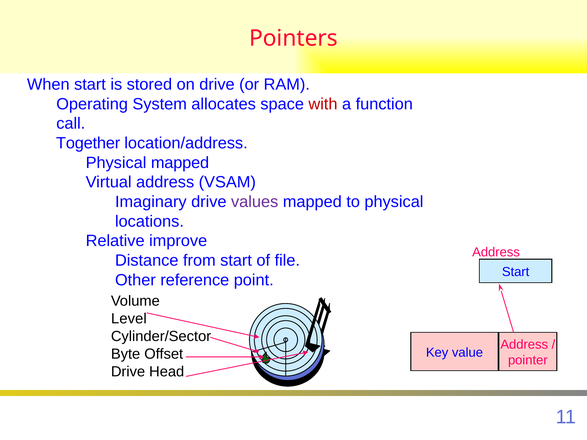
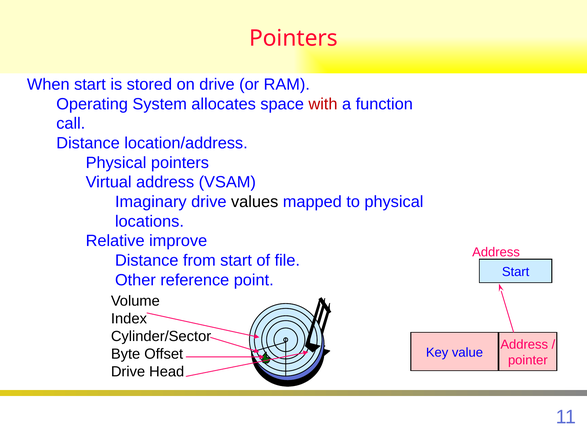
Together at (88, 143): Together -> Distance
Physical mapped: mapped -> pointers
values colour: purple -> black
Level: Level -> Index
